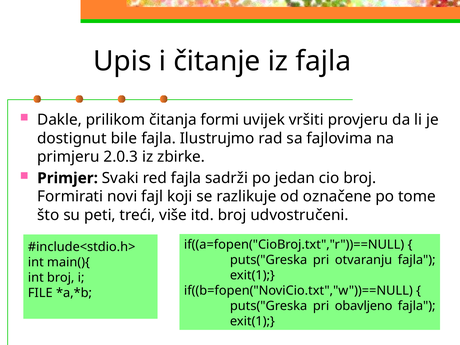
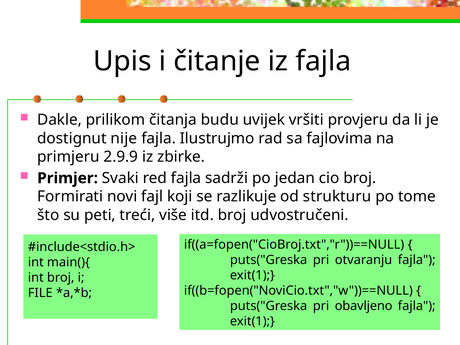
formi: formi -> budu
bile: bile -> nije
2.0.3: 2.0.3 -> 2.9.9
označene: označene -> strukturu
